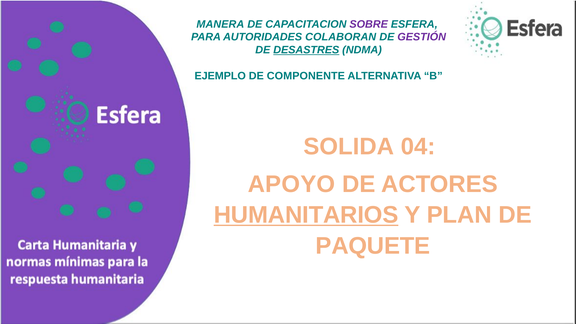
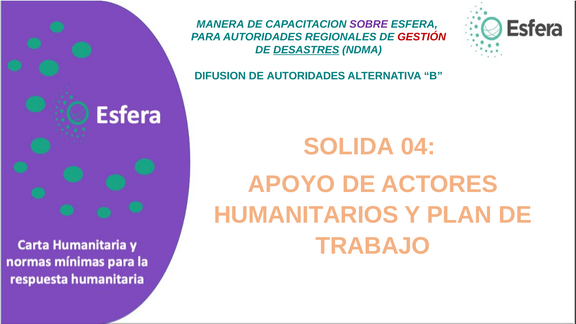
COLABORAN: COLABORAN -> REGIONALES
GESTIÓN colour: purple -> red
EJEMPLO: EJEMPLO -> DIFUSION
DE COMPONENTE: COMPONENTE -> AUTORIDADES
HUMANITARIOS underline: present -> none
PAQUETE: PAQUETE -> TRABAJO
